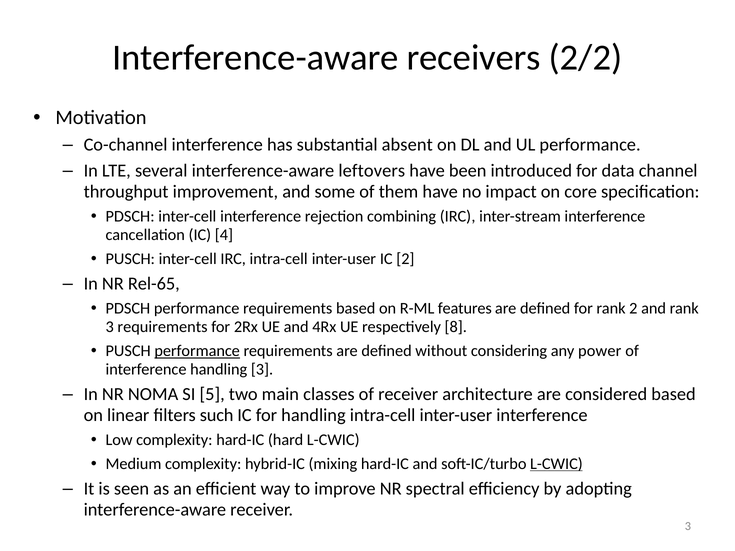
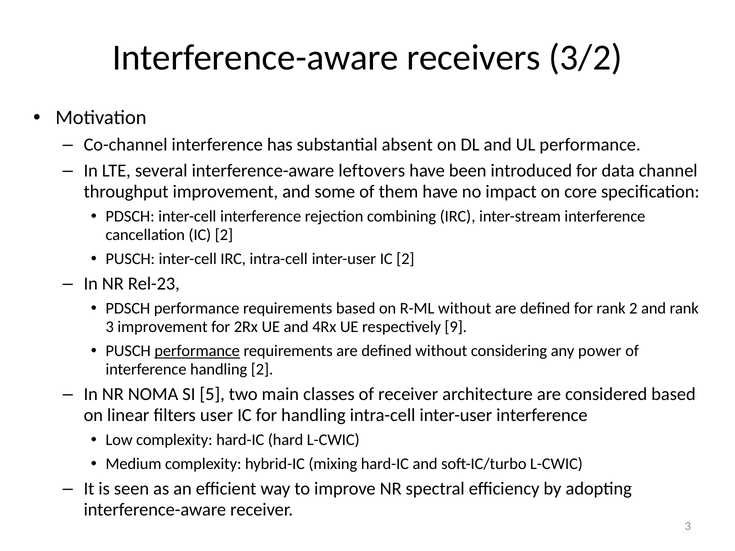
2/2: 2/2 -> 3/2
cancellation IC 4: 4 -> 2
Rel-65: Rel-65 -> Rel-23
R-ML features: features -> without
3 requirements: requirements -> improvement
8: 8 -> 9
handling 3: 3 -> 2
such: such -> user
L-CWIC at (556, 464) underline: present -> none
